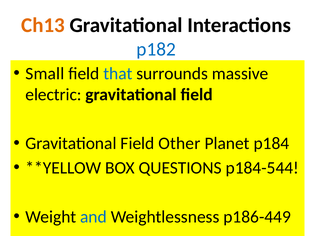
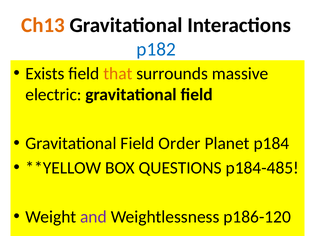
Small: Small -> Exists
that colour: blue -> orange
Other: Other -> Order
p184-544: p184-544 -> p184-485
and colour: blue -> purple
p186-449: p186-449 -> p186-120
